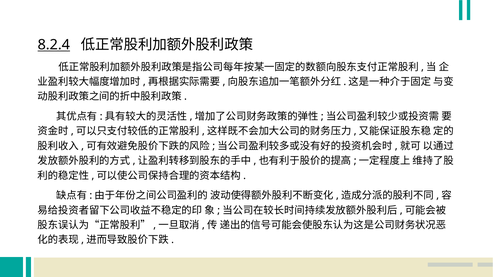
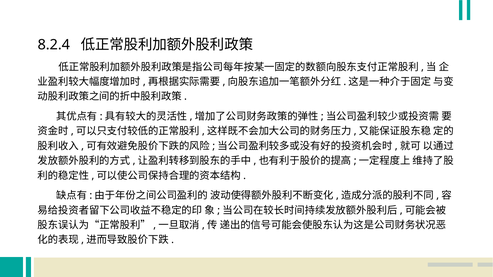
8.2.4 underline: present -> none
